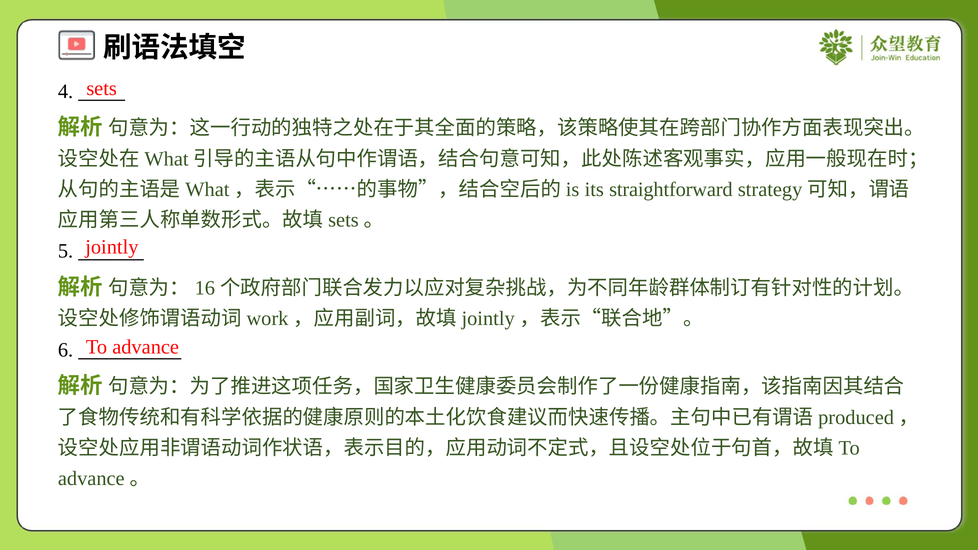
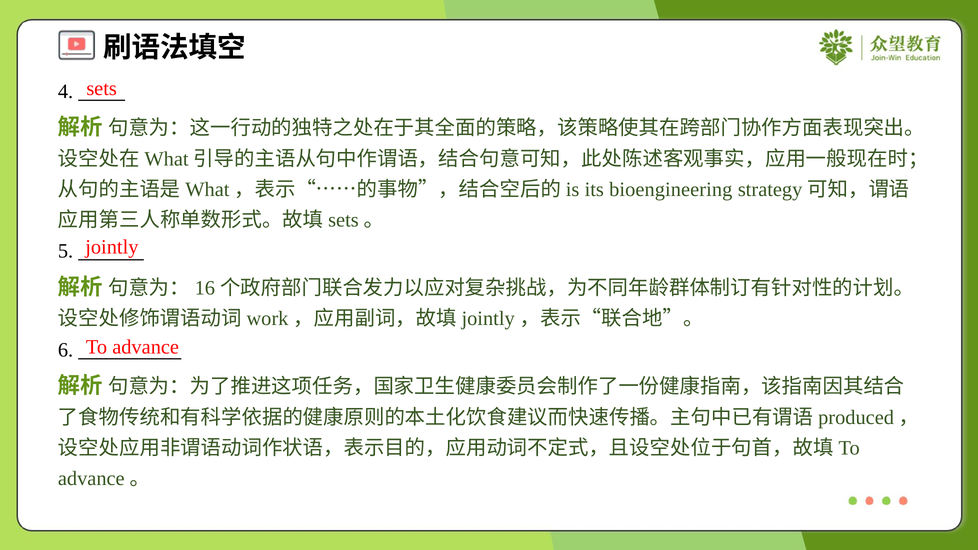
straightforward: straightforward -> bioengineering
